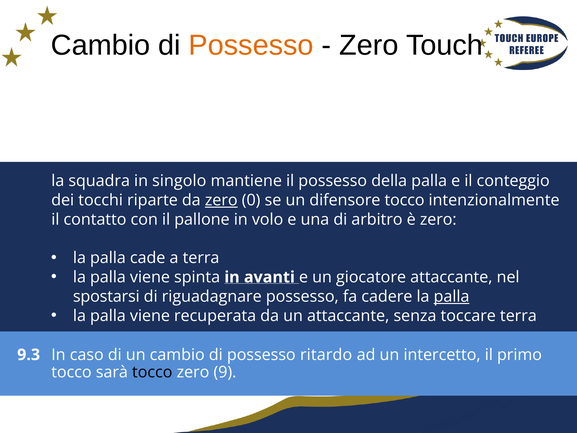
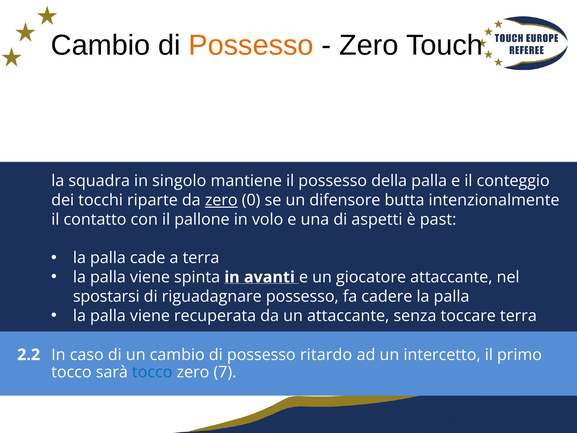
difensore tocco: tocco -> butta
arbitro: arbitro -> aspetti
è zero: zero -> past
palla at (452, 296) underline: present -> none
9.3: 9.3 -> 2.2
tocco at (152, 372) colour: black -> blue
9: 9 -> 7
